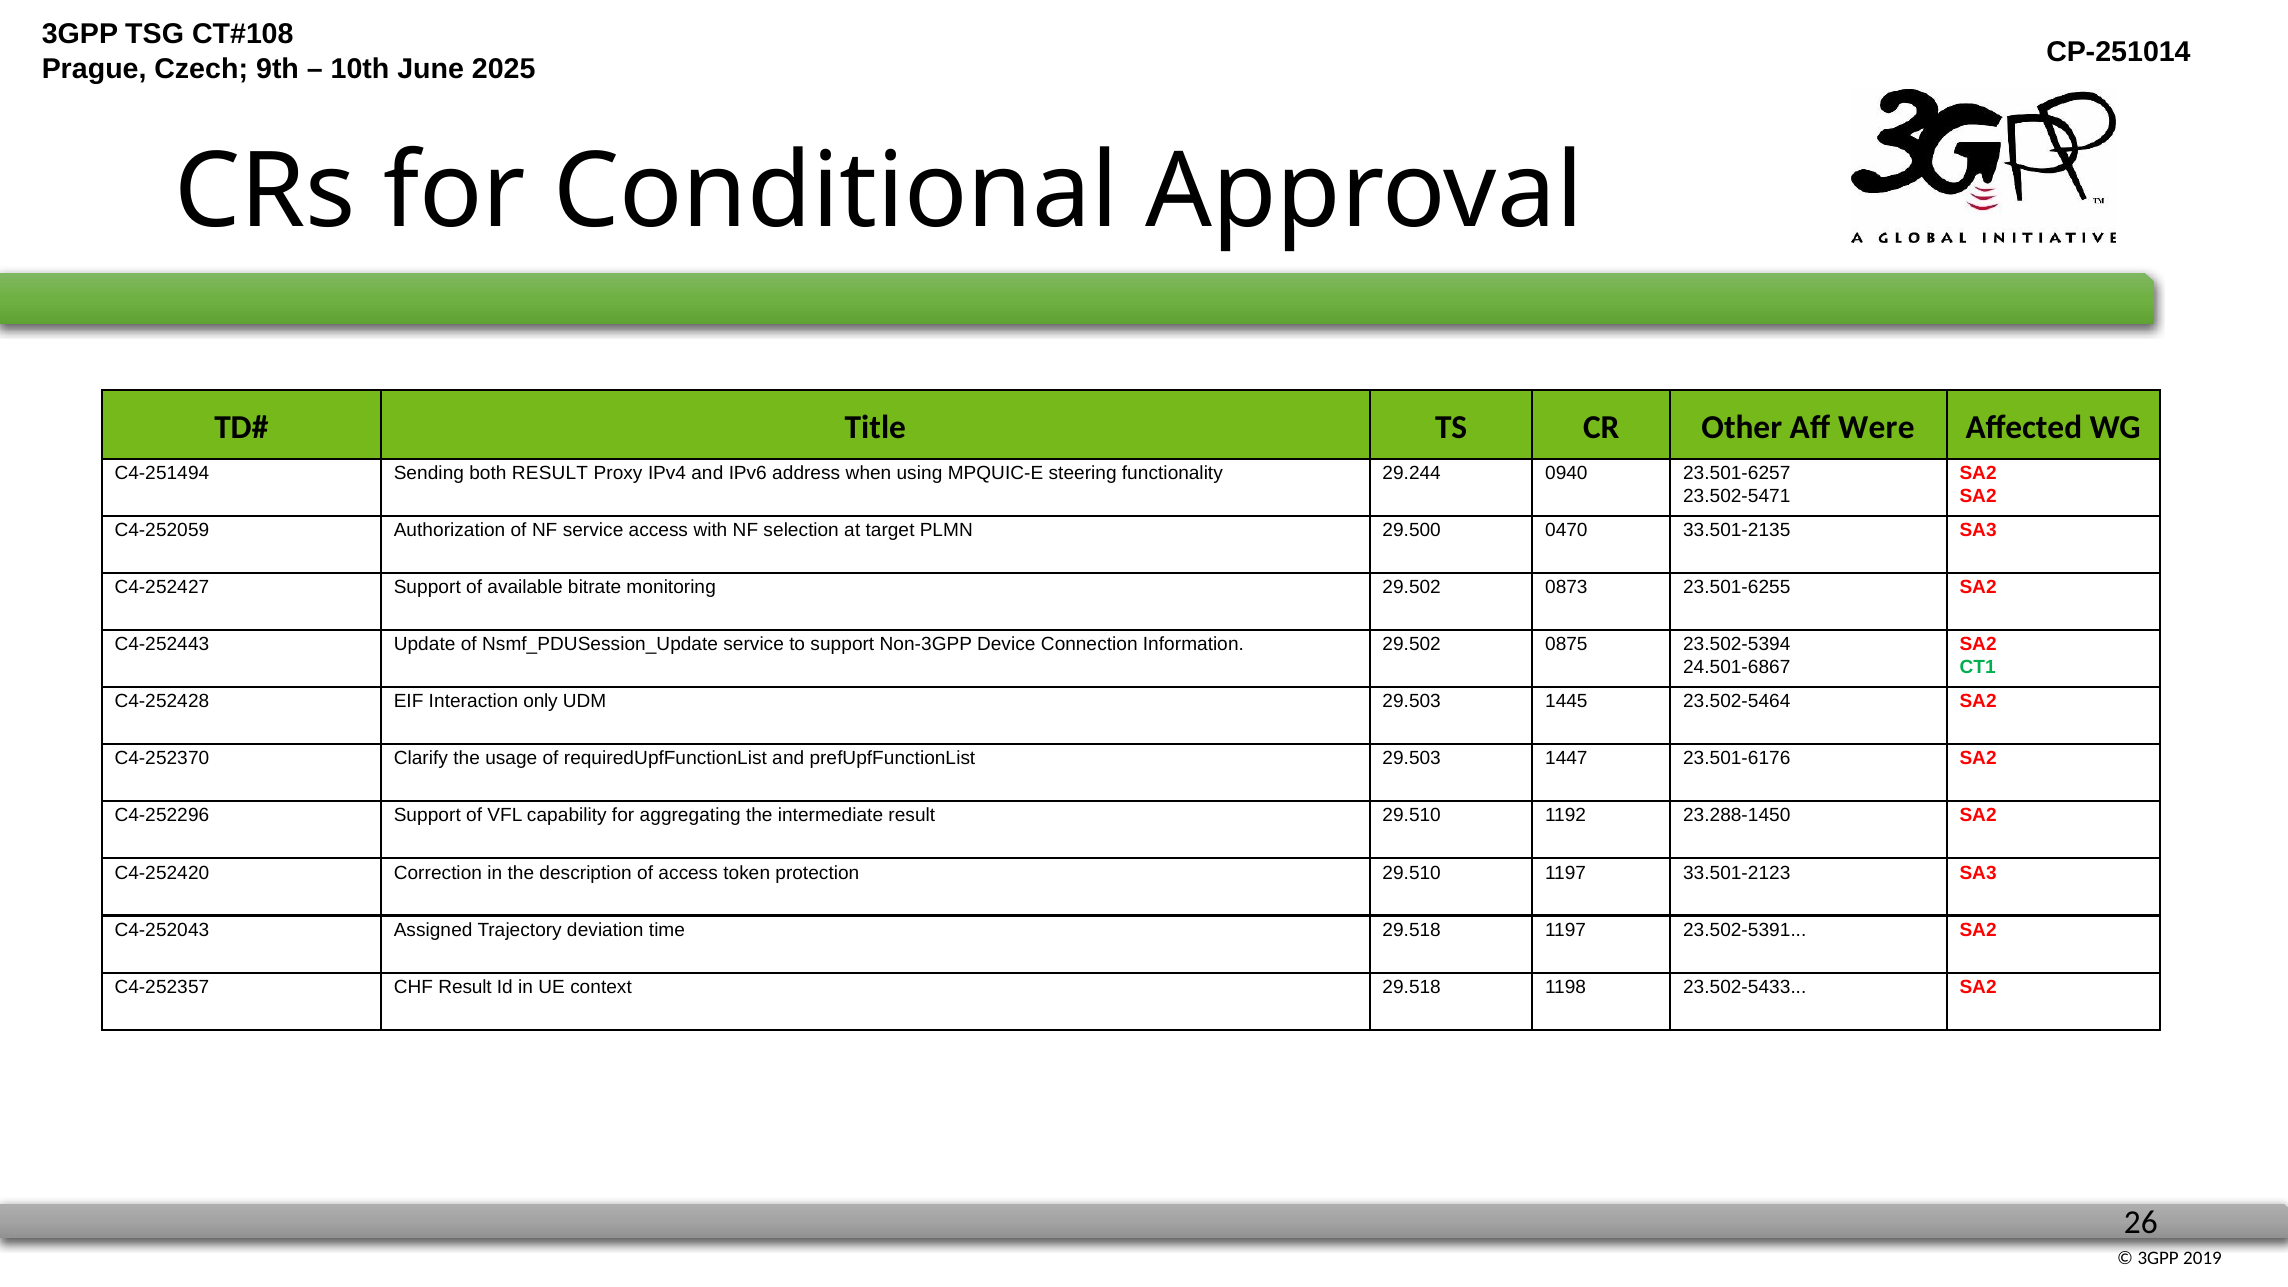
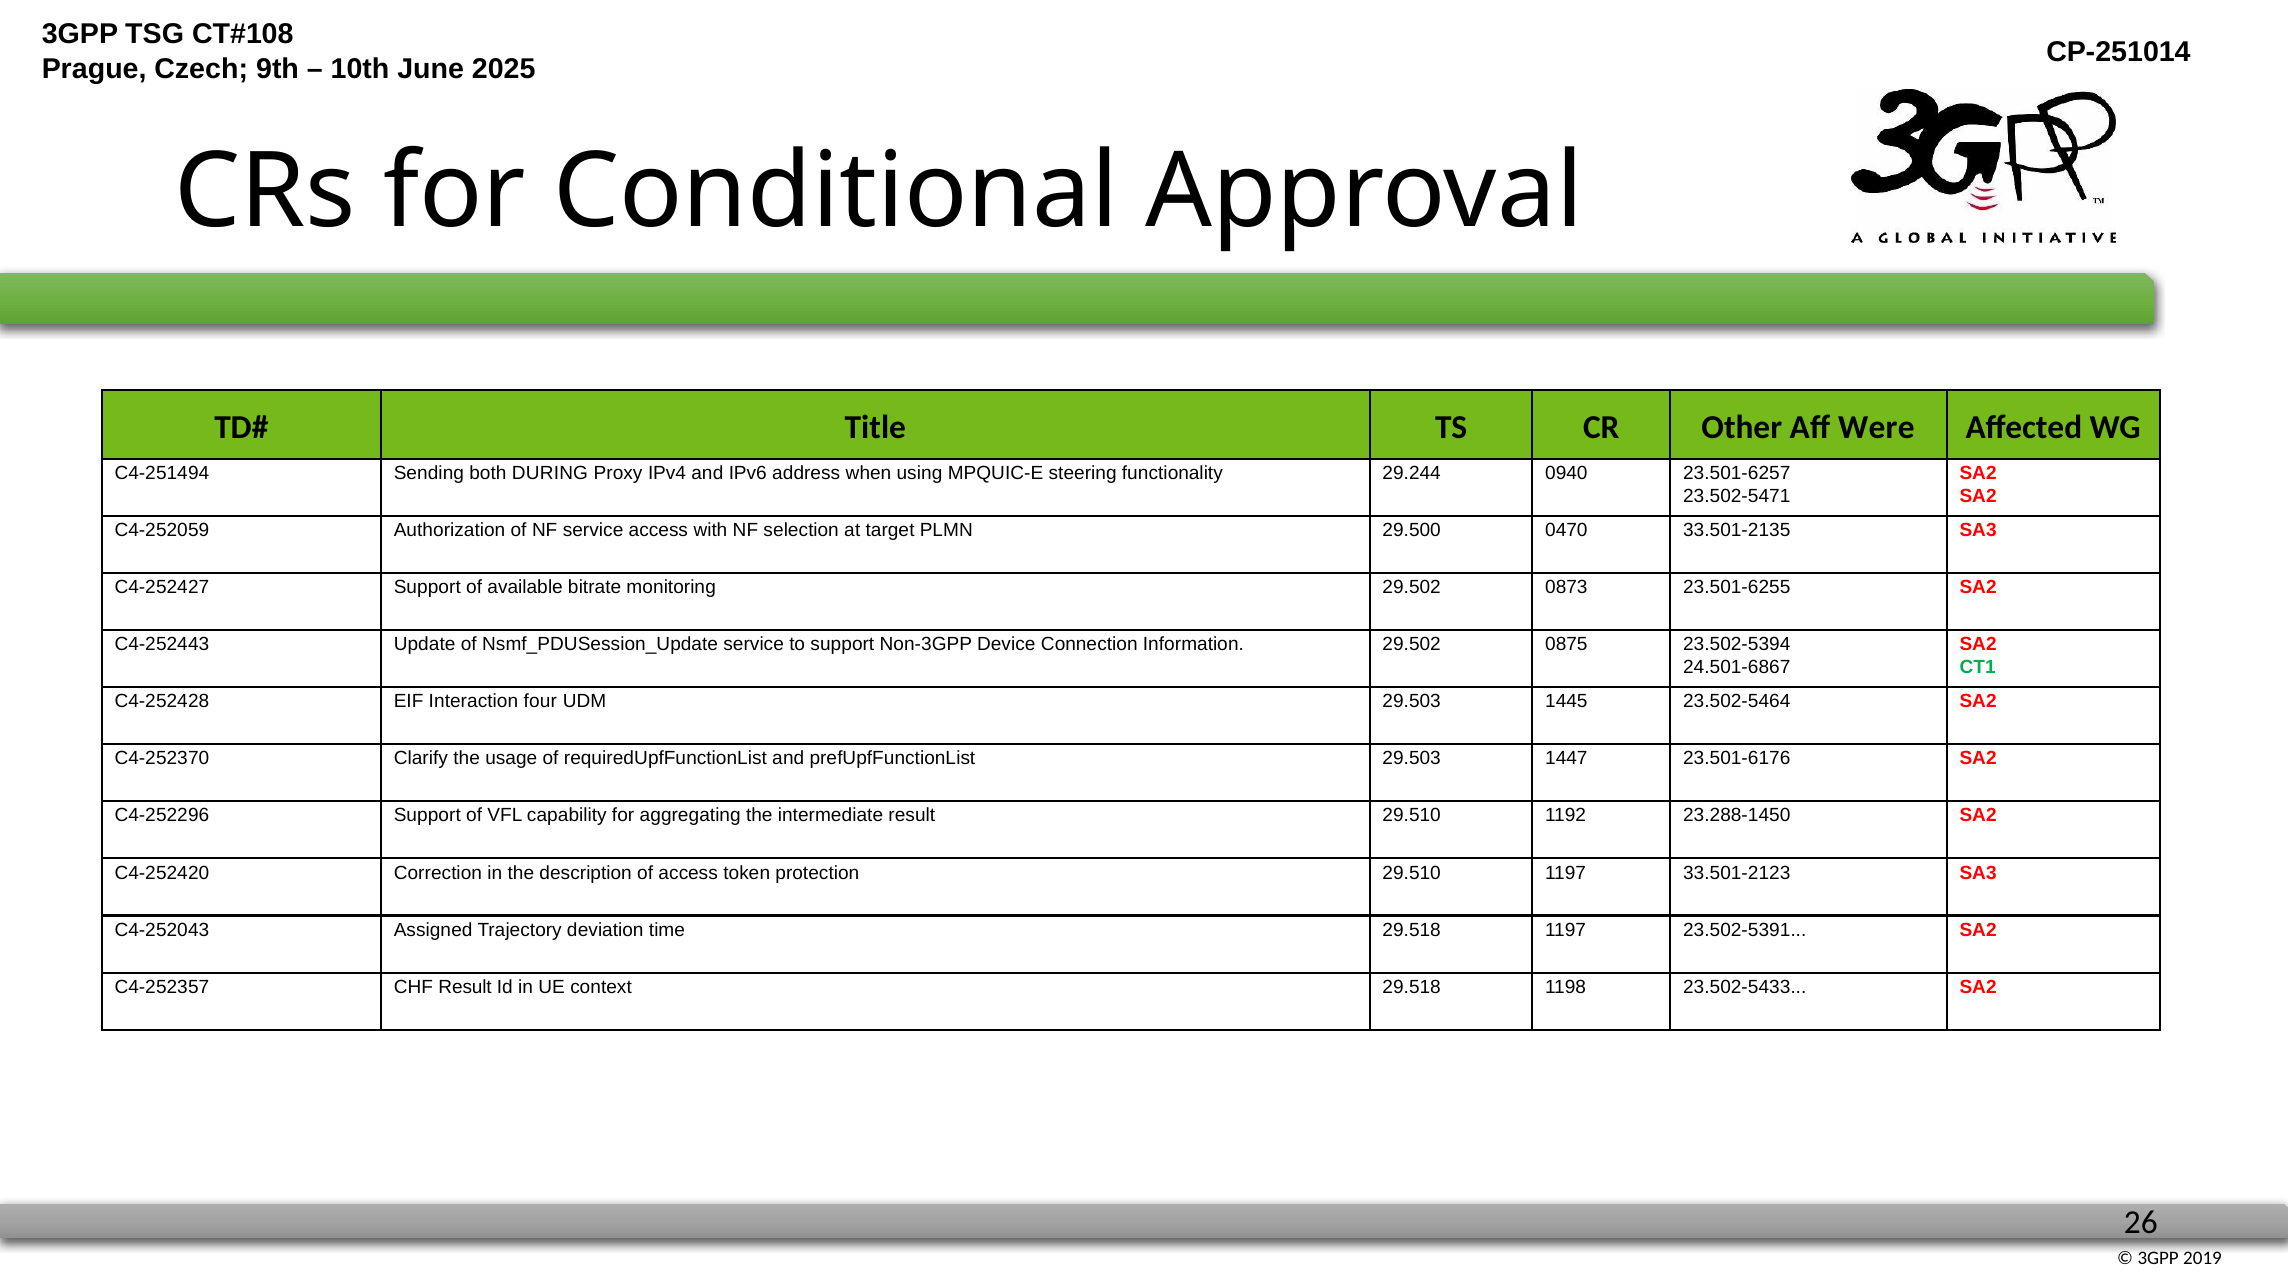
both RESULT: RESULT -> DURING
only: only -> four
